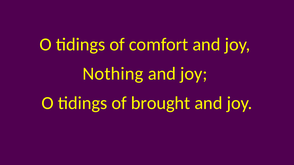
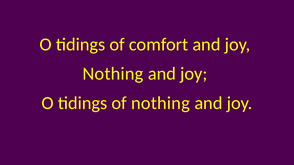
of brought: brought -> nothing
